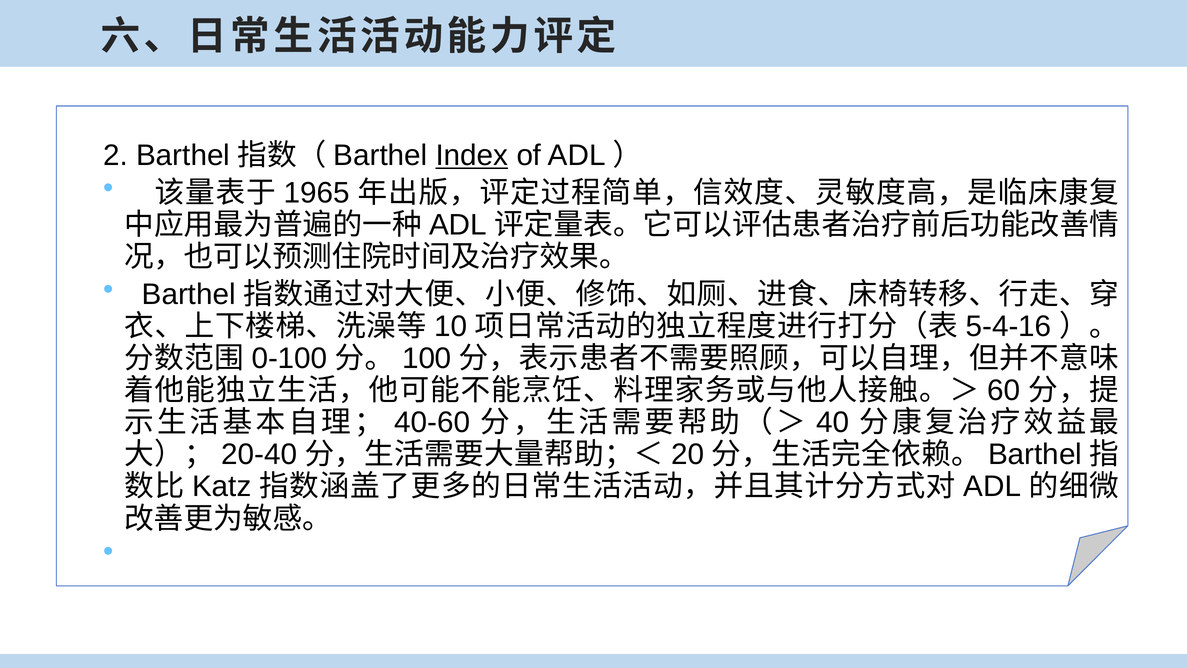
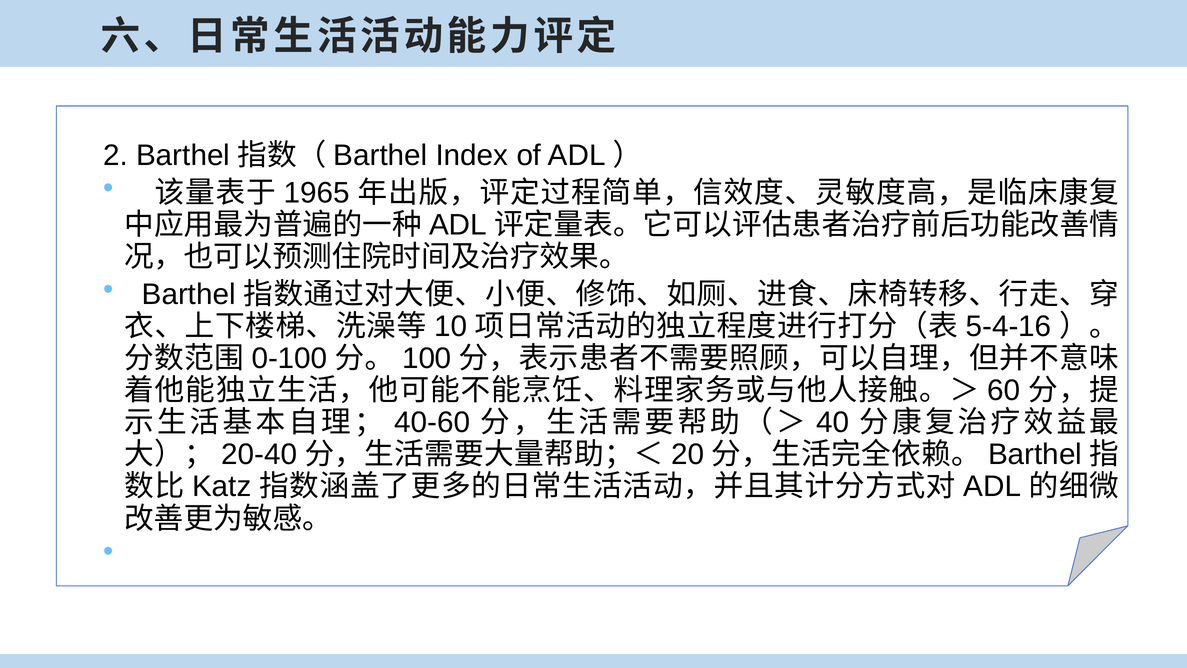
Index underline: present -> none
